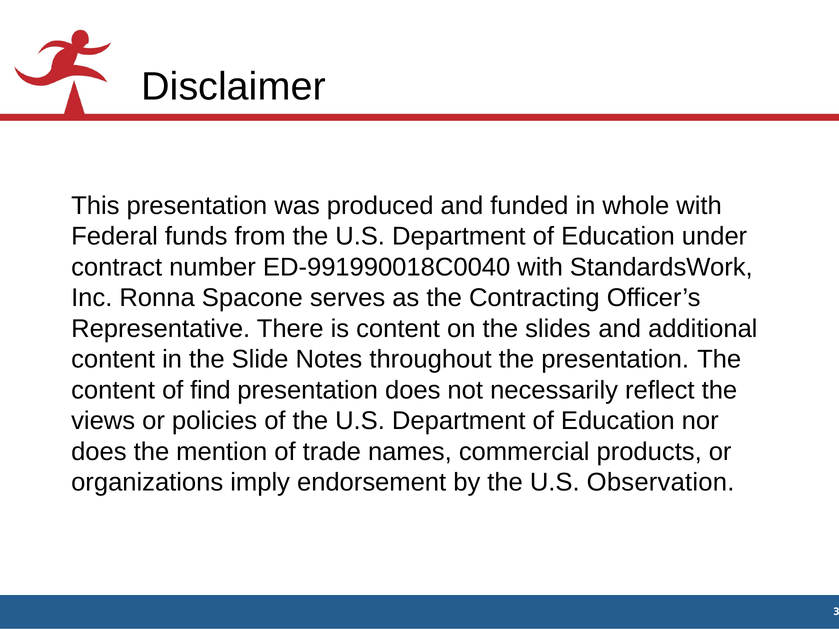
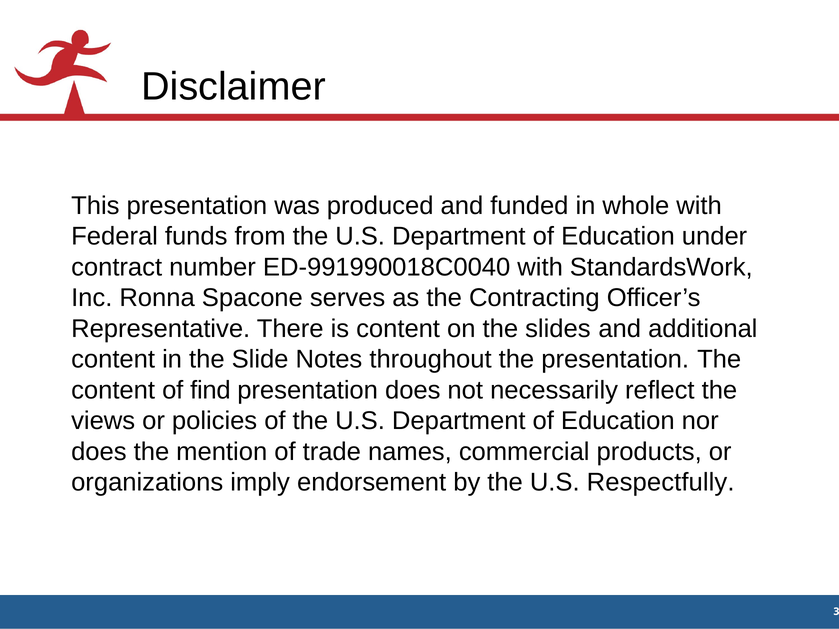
Observation: Observation -> Respectfully
